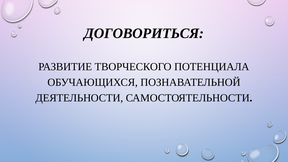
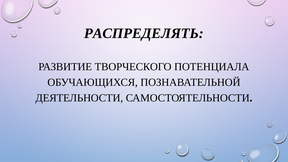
ДОГОВОРИТЬСЯ: ДОГОВОРИТЬСЯ -> РАСПРЕДЕЛЯТЬ
